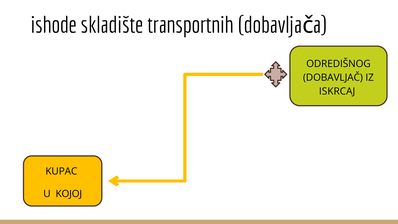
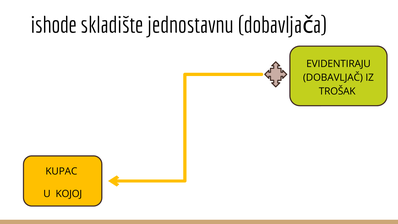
transportnih: transportnih -> jednostavnu
ODREDIŠNOG: ODREDIŠNOG -> EVIDENTIRAJU
ISKRCAJ: ISKRCAJ -> TROŠAK
